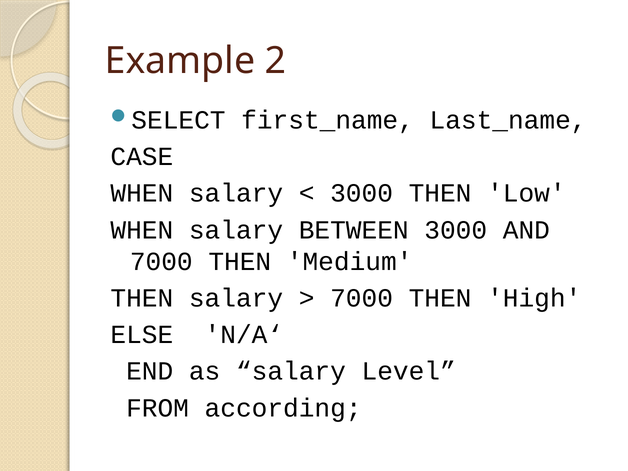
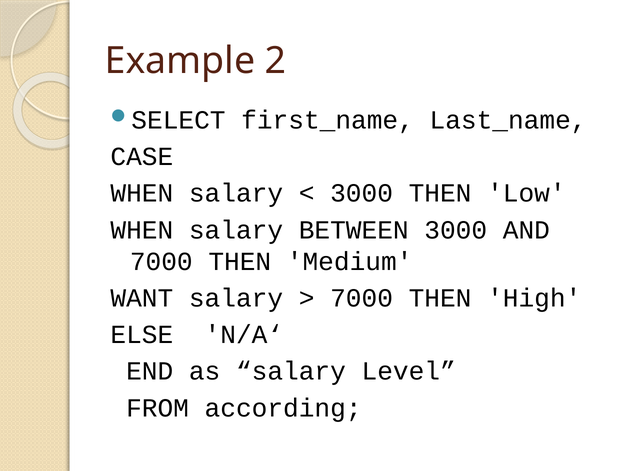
THEN at (142, 298): THEN -> WANT
